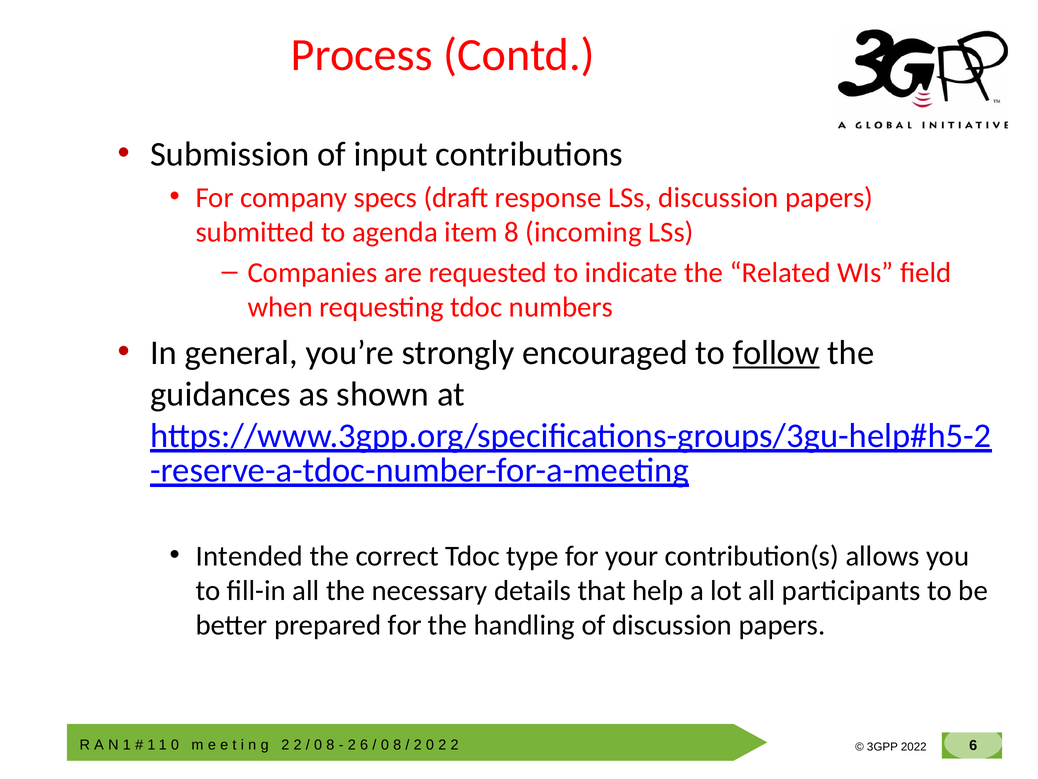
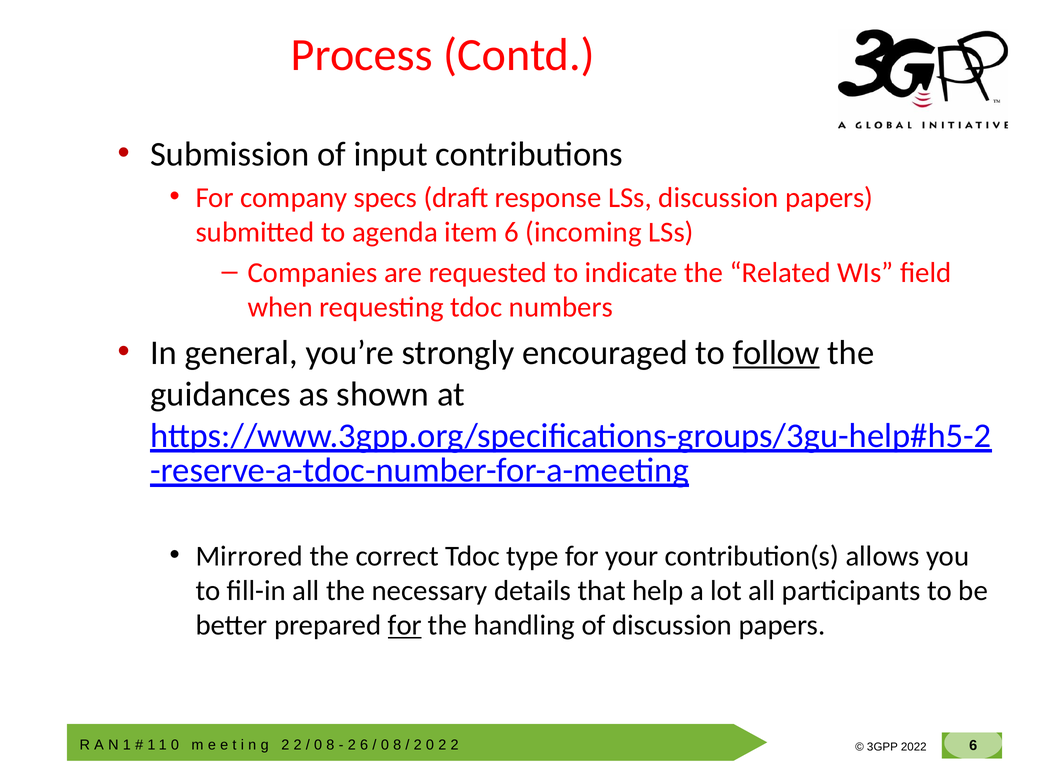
item 8: 8 -> 6
Intended: Intended -> Mirrored
for at (405, 625) underline: none -> present
